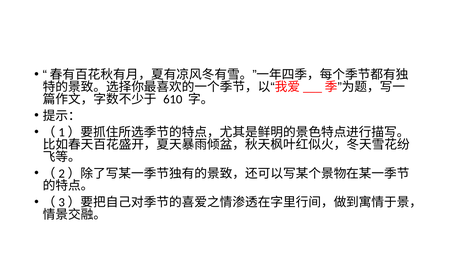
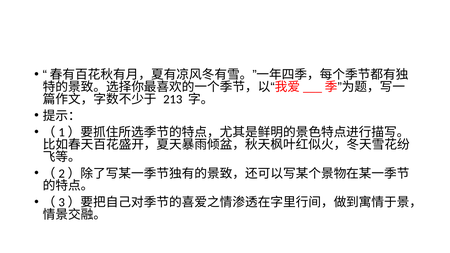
610: 610 -> 213
